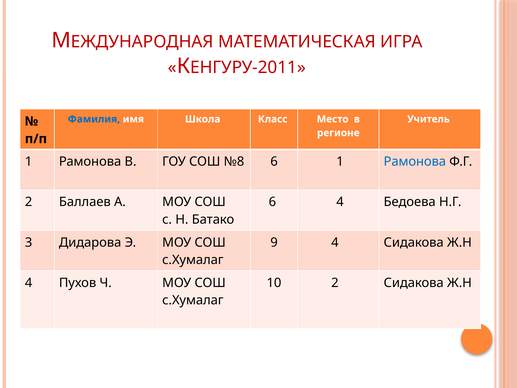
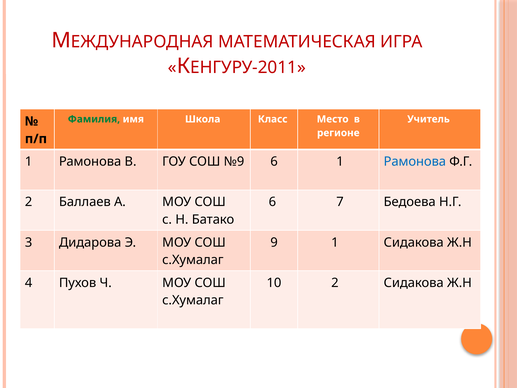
Фамилия colour: blue -> green
№8: №8 -> №9
6 4: 4 -> 7
9 4: 4 -> 1
